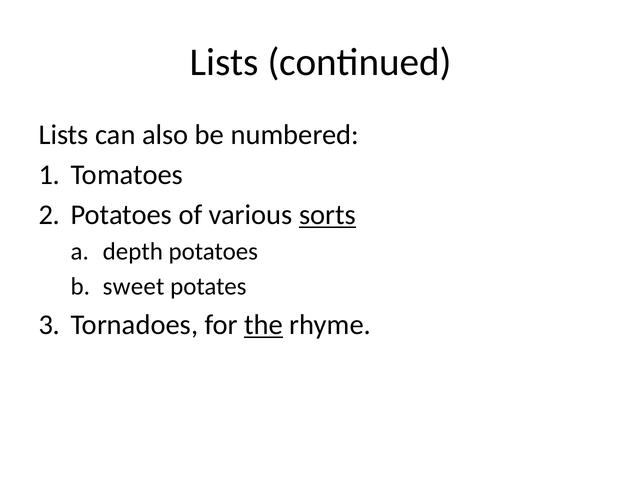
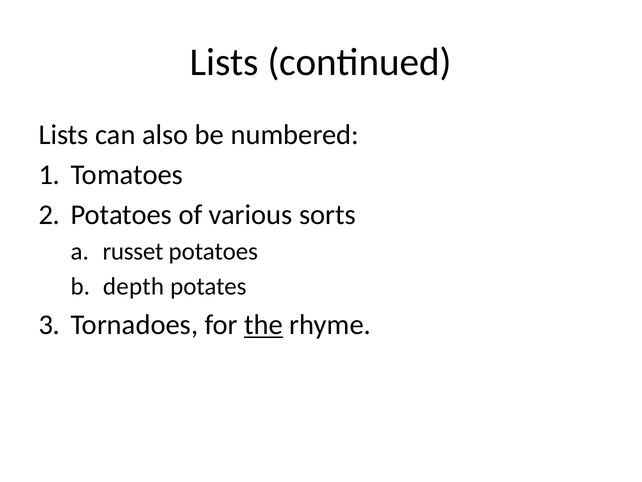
sorts underline: present -> none
depth: depth -> russet
sweet: sweet -> depth
